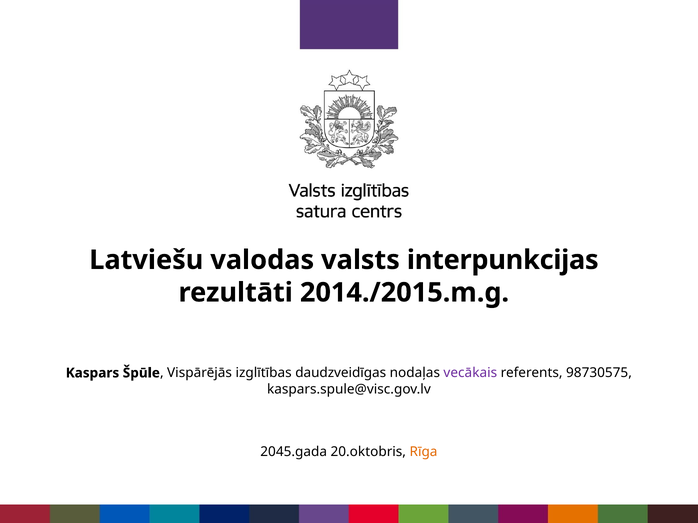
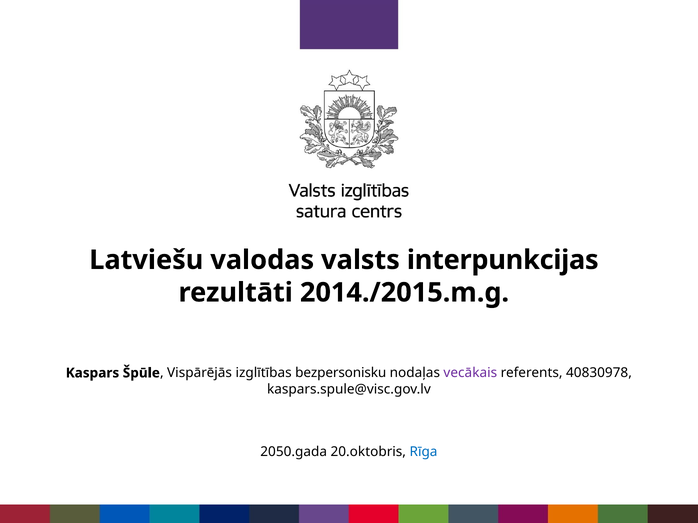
daudzveidīgas: daudzveidīgas -> bezpersonisku
98730575: 98730575 -> 40830978
2045.gada: 2045.gada -> 2050.gada
Rīga colour: orange -> blue
